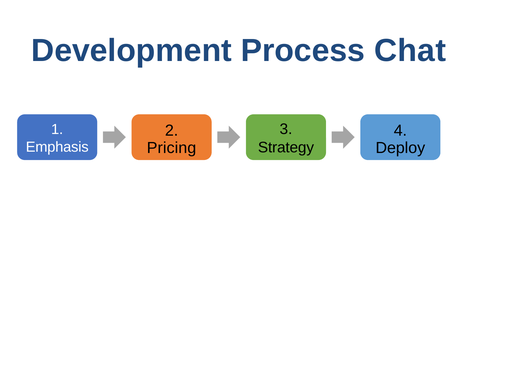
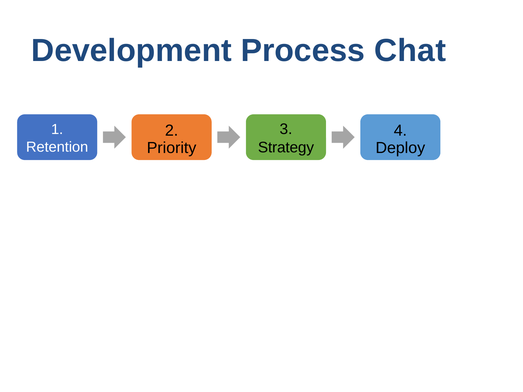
Emphasis: Emphasis -> Retention
Pricing: Pricing -> Priority
